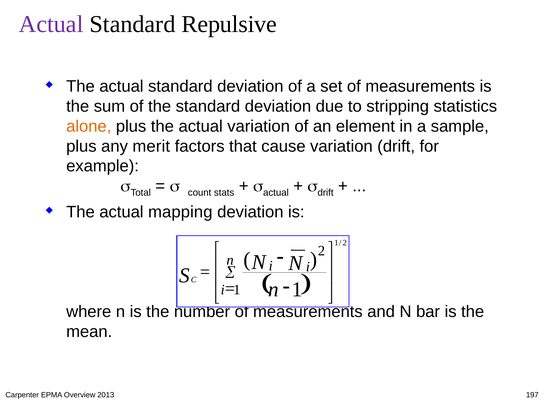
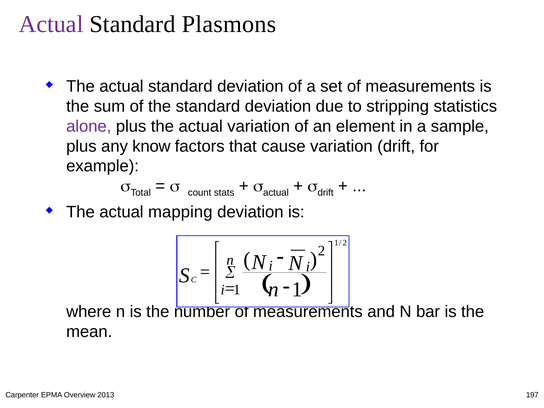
Repulsive: Repulsive -> Plasmons
alone colour: orange -> purple
merit: merit -> know
